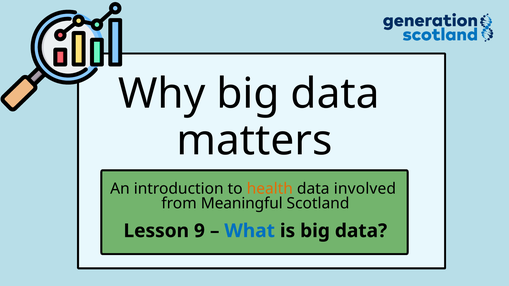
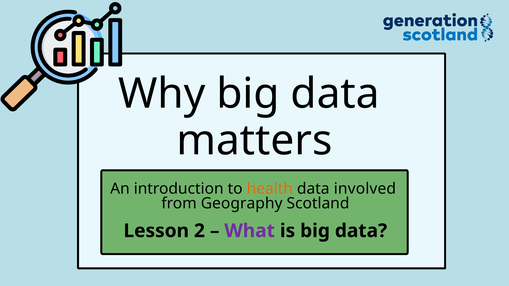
Meaningful: Meaningful -> Geography
9: 9 -> 2
What colour: blue -> purple
